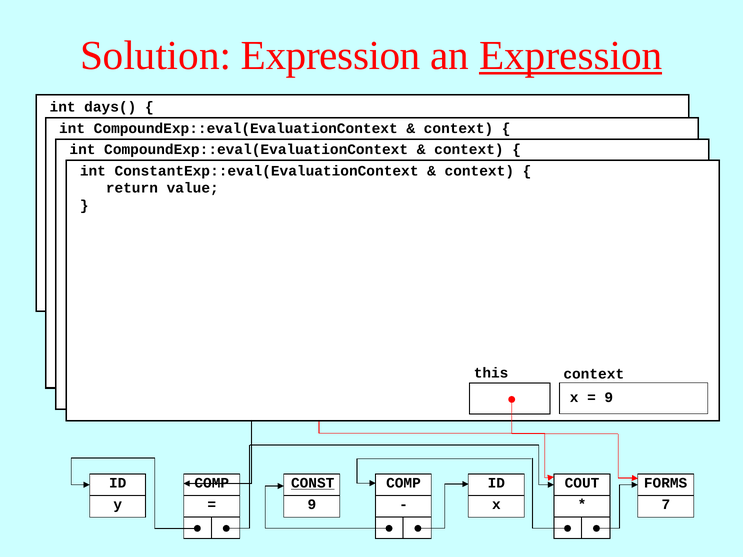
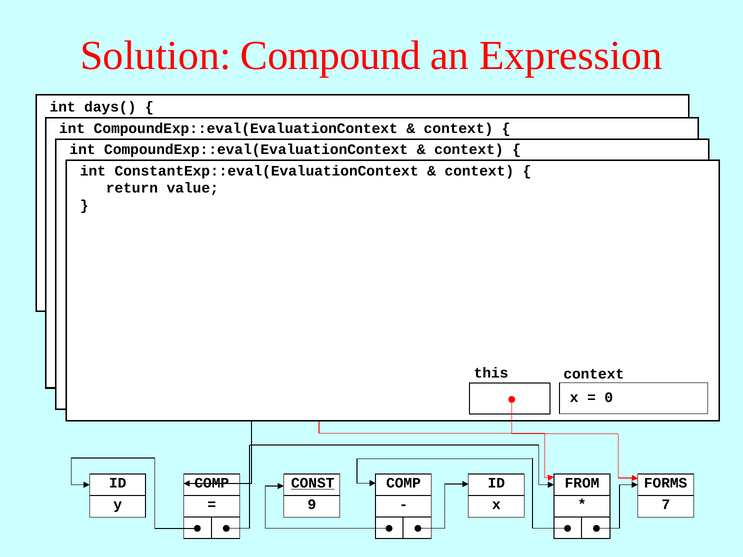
Solution Expression: Expression -> Compound
Expression at (571, 56) underline: present -> none
9 at (609, 398): 9 -> 0
COUT at (582, 483): COUT -> FROM
